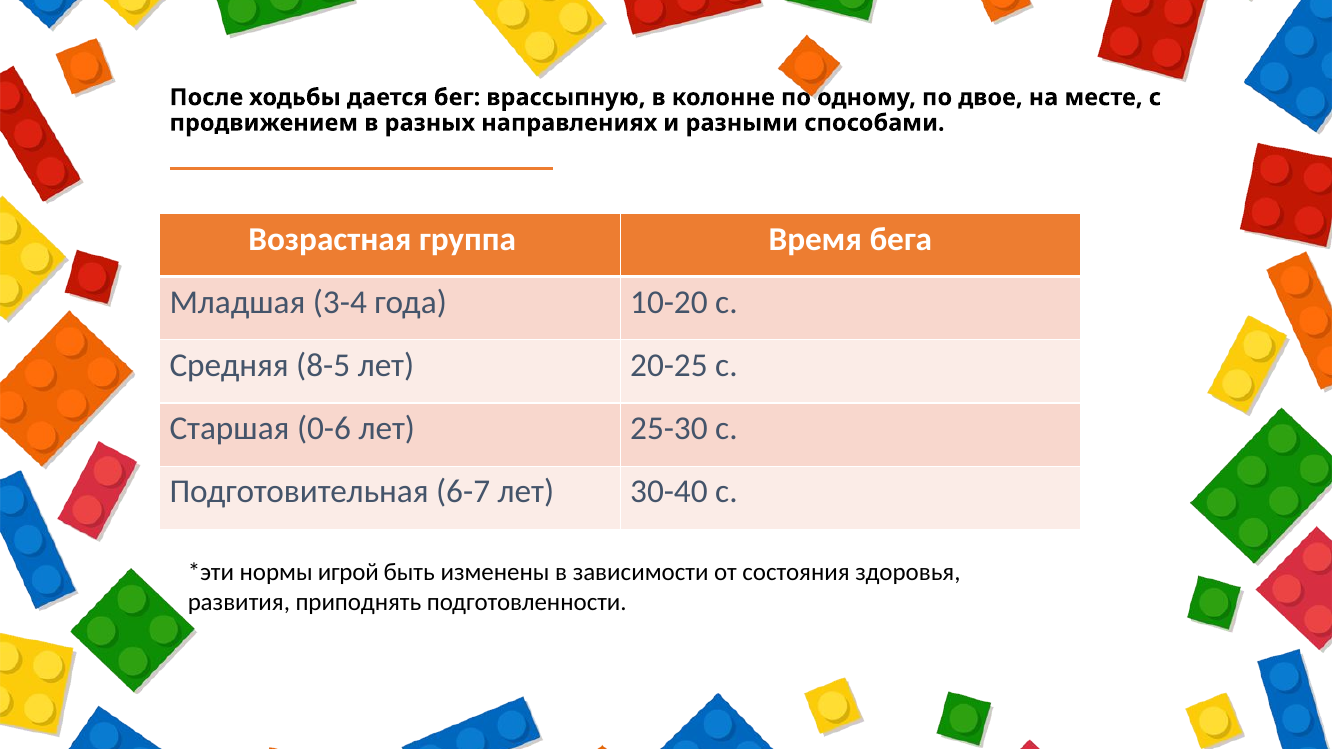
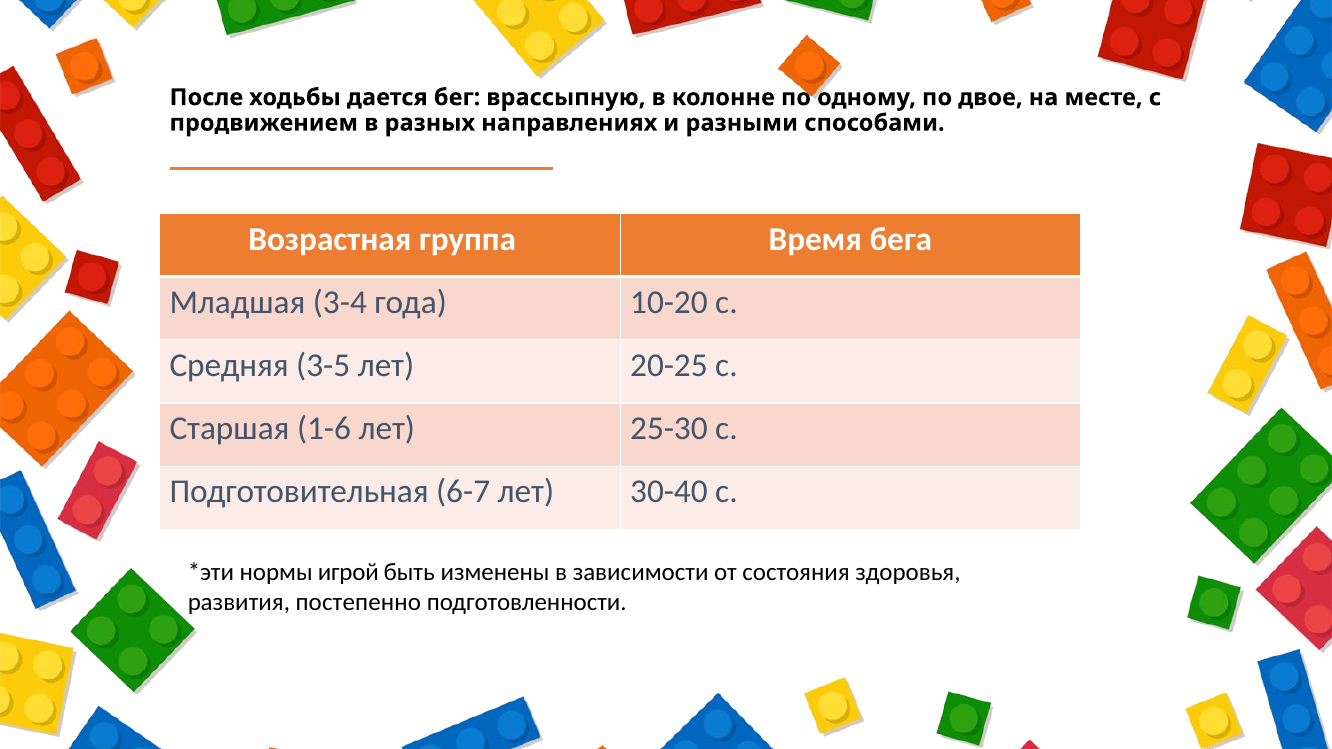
8-5: 8-5 -> 3-5
0-6: 0-6 -> 1-6
приподнять: приподнять -> постепенно
